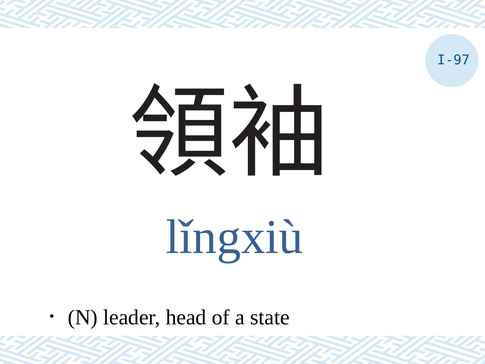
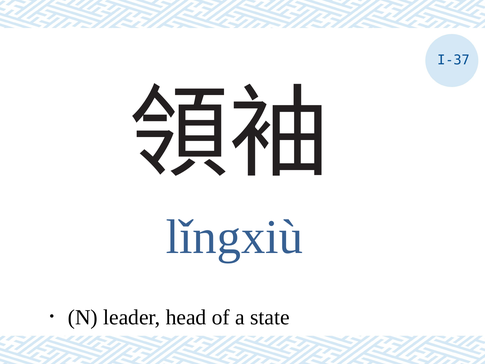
I-97: I-97 -> I-37
